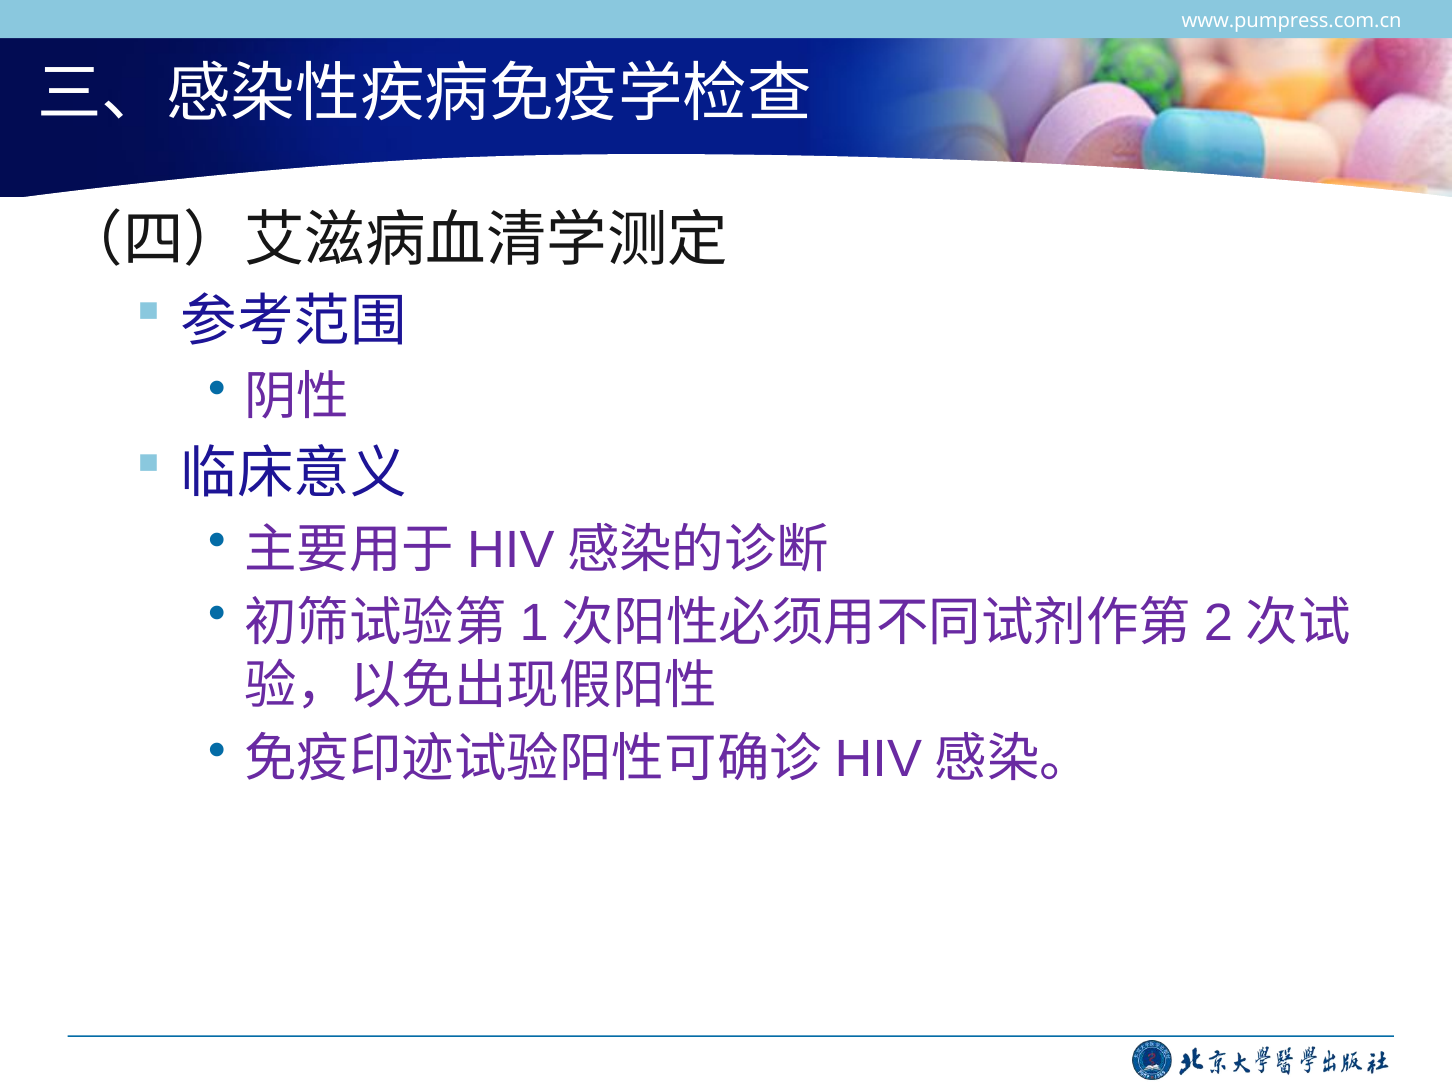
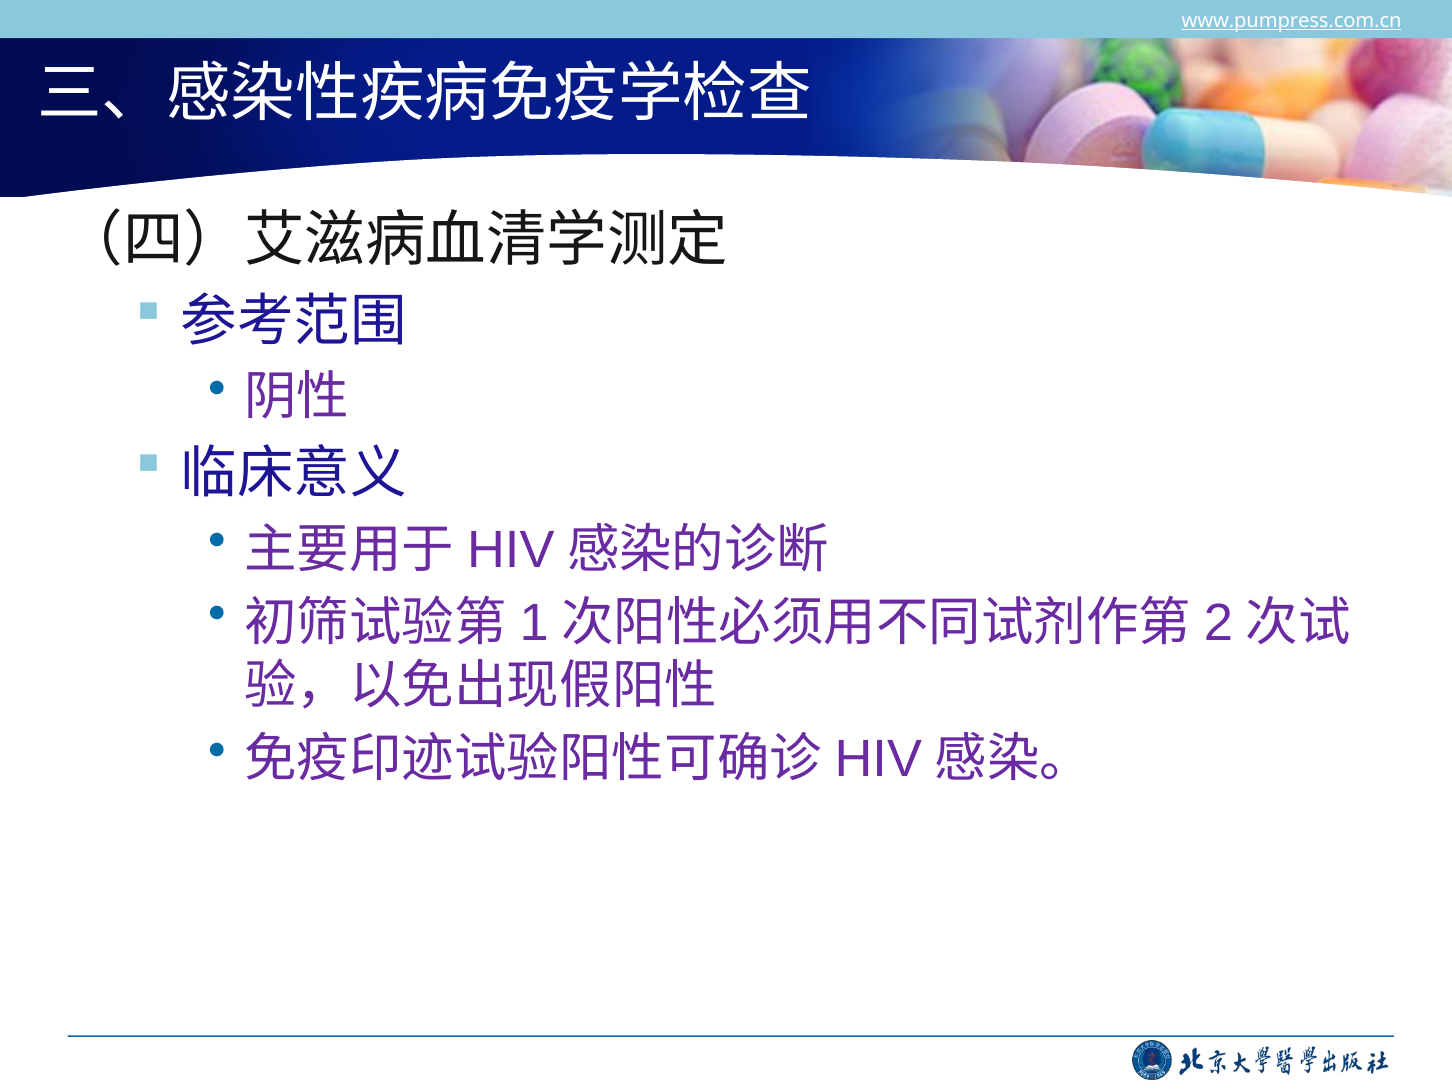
www.pumpress.com.cn underline: none -> present
